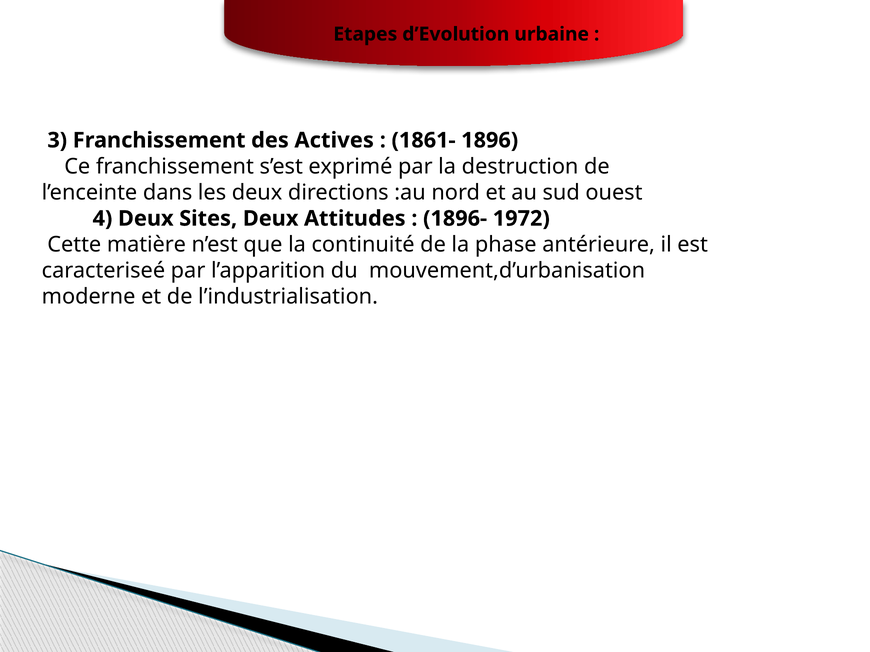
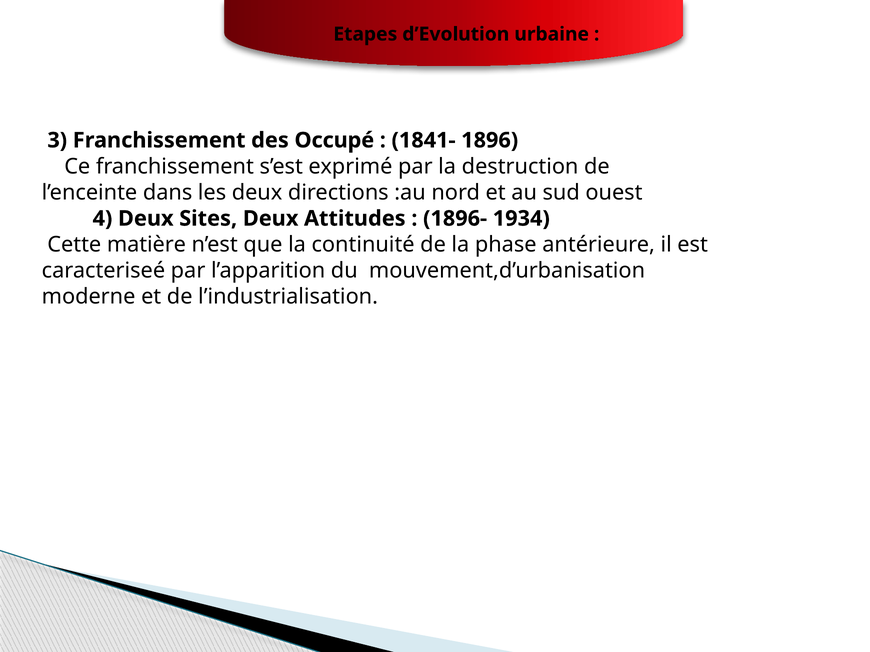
Actives: Actives -> Occupé
1861-: 1861- -> 1841-
1972: 1972 -> 1934
